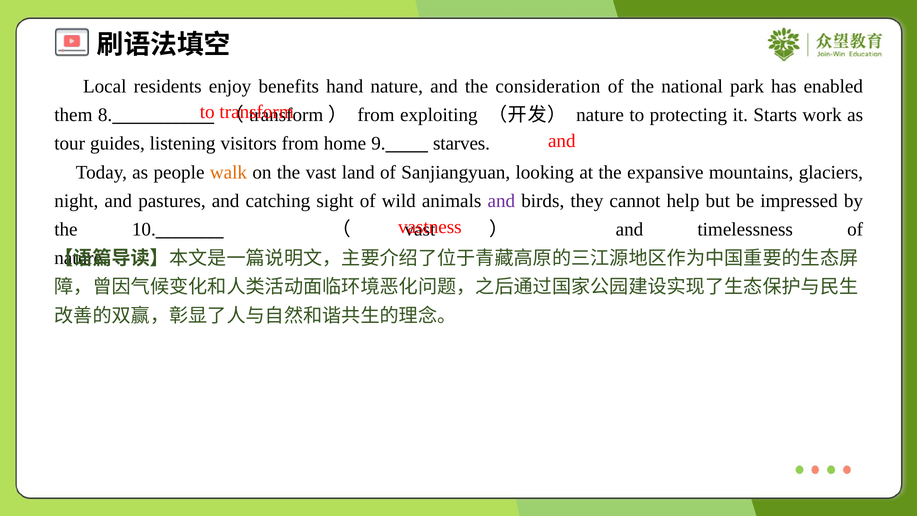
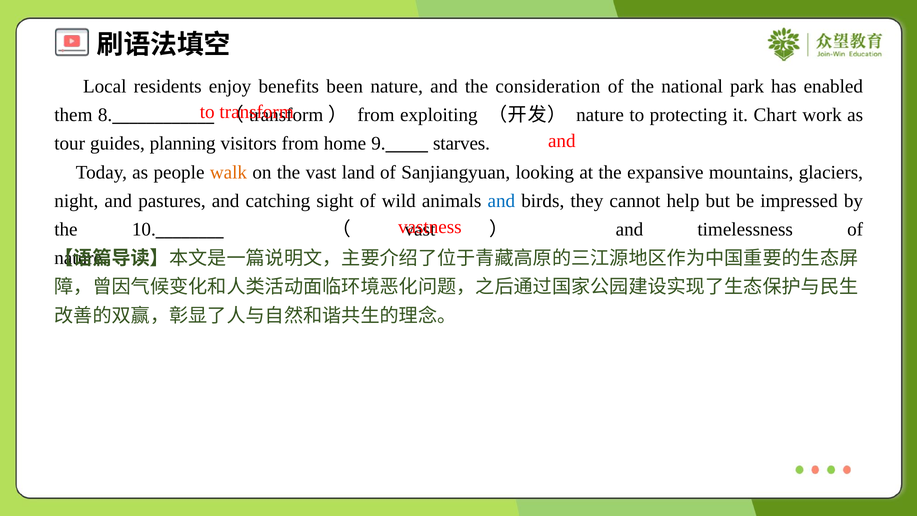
hand: hand -> been
Starts: Starts -> Chart
listening: listening -> planning
and at (501, 201) colour: purple -> blue
